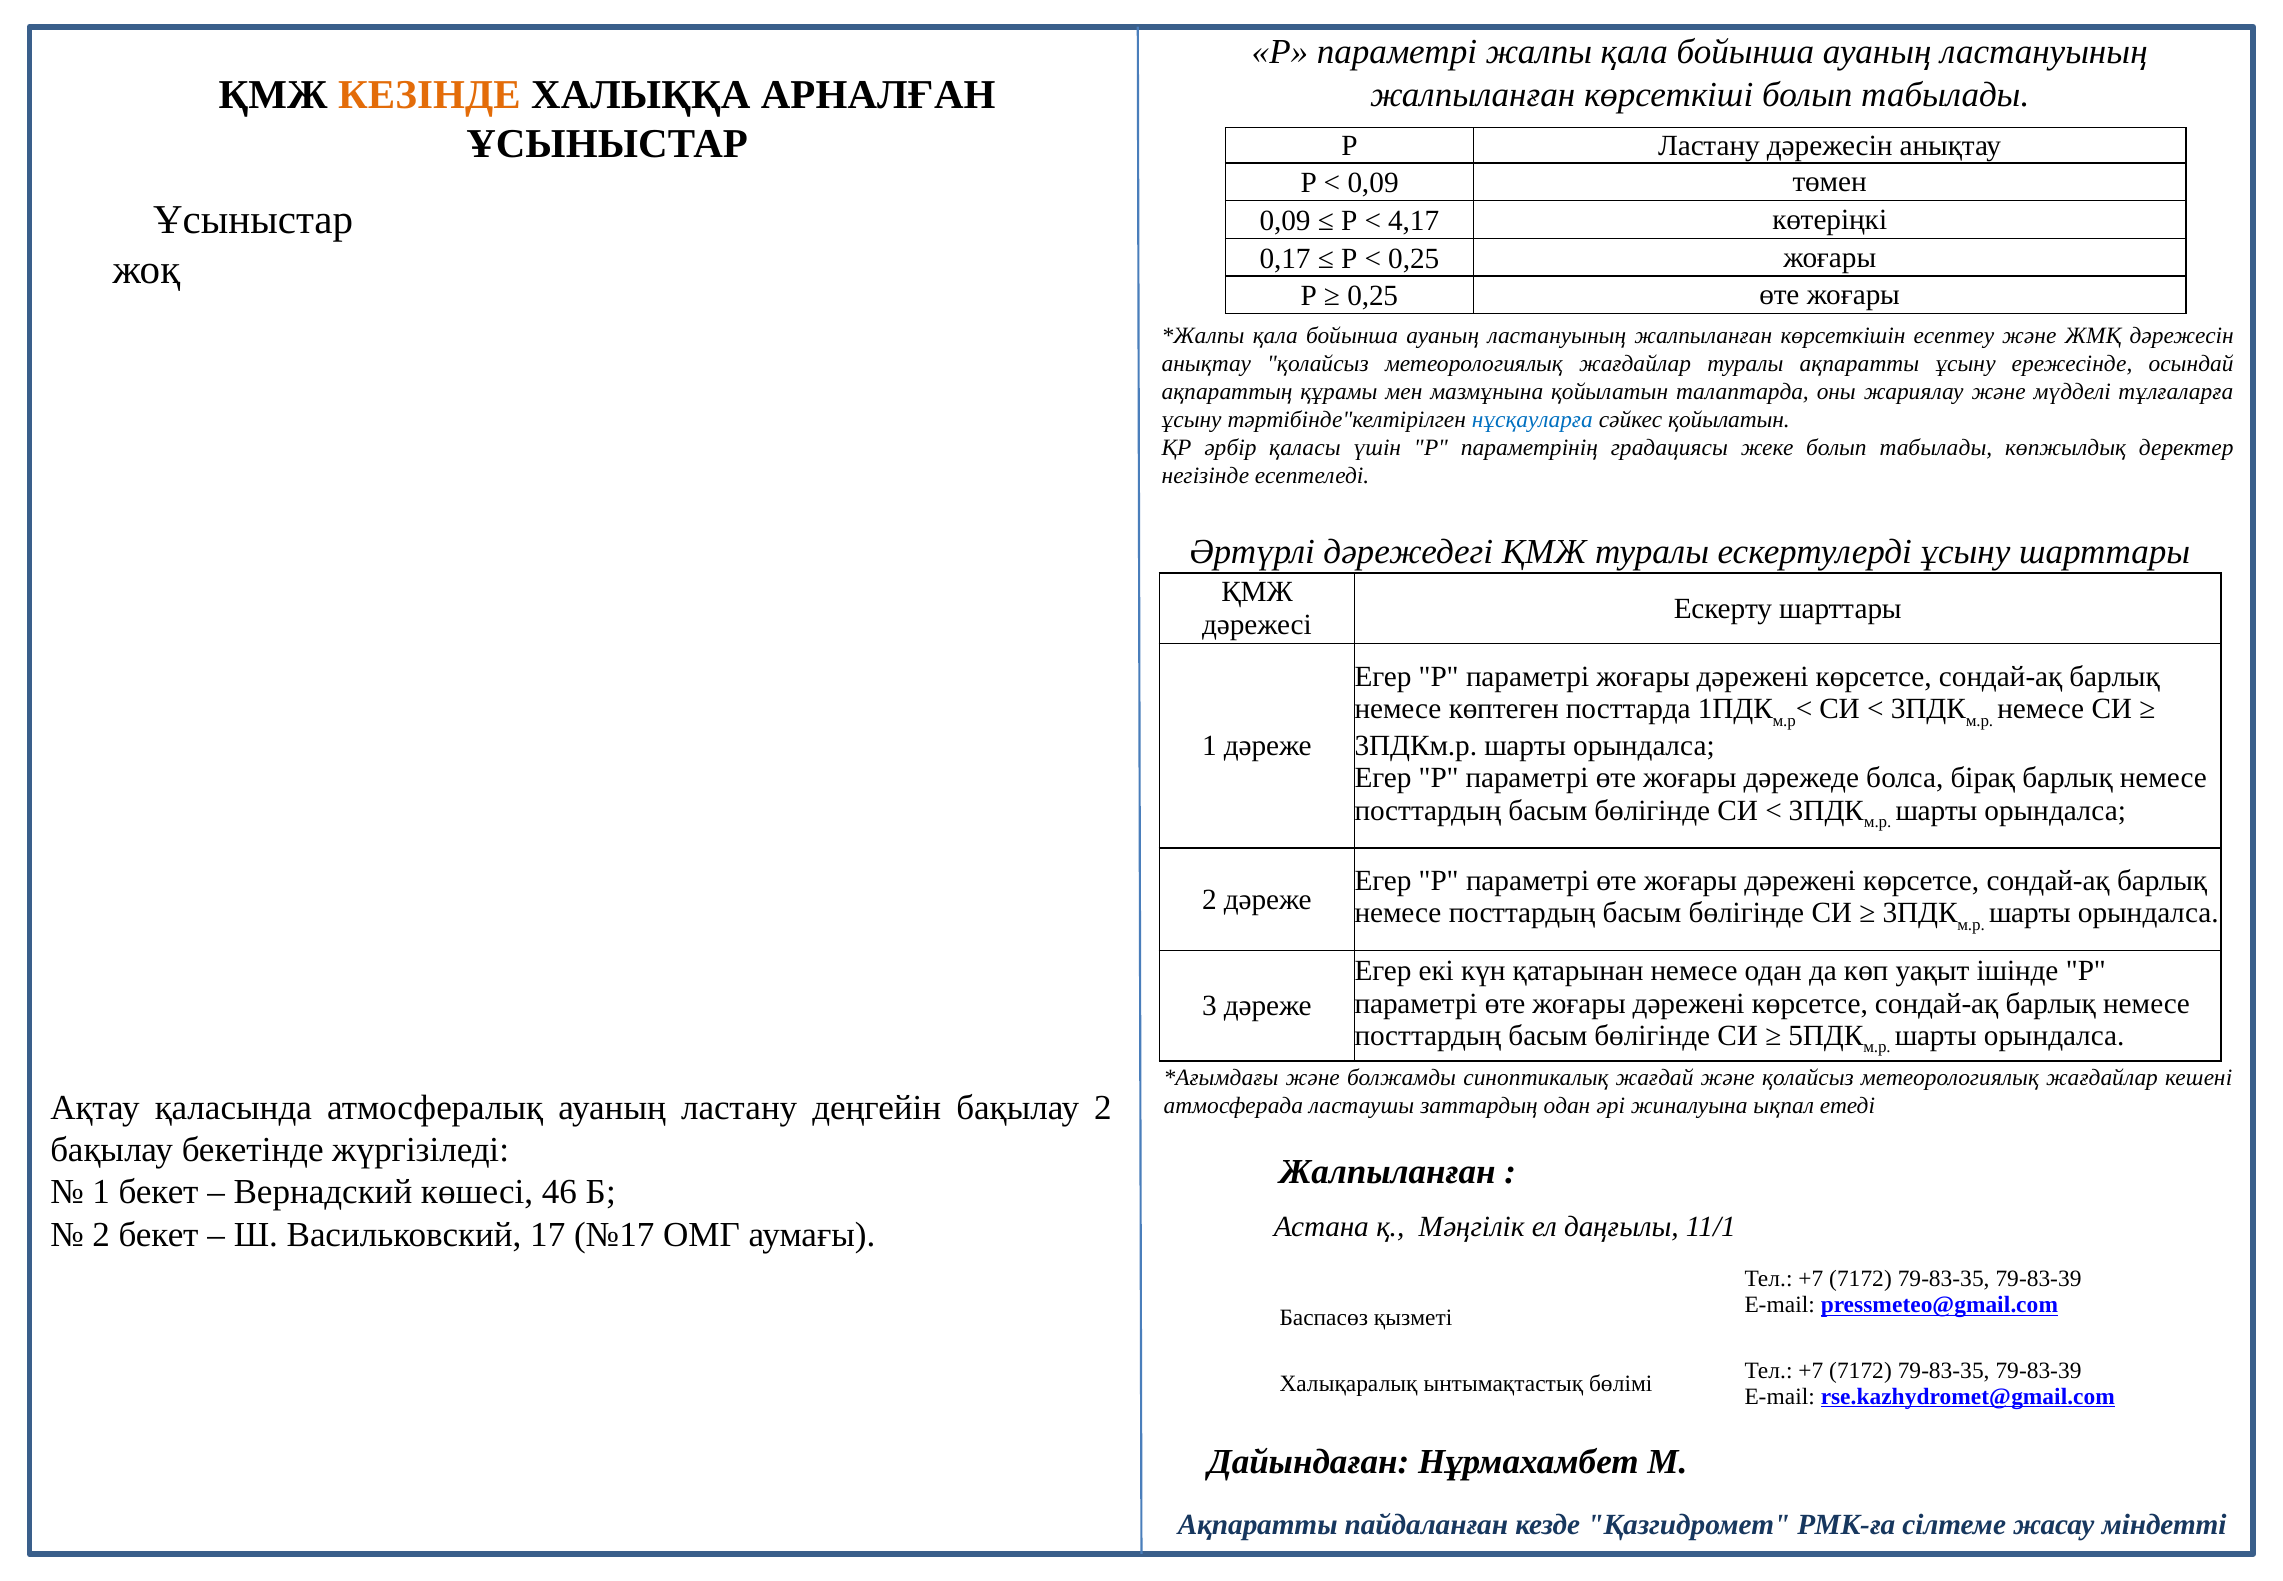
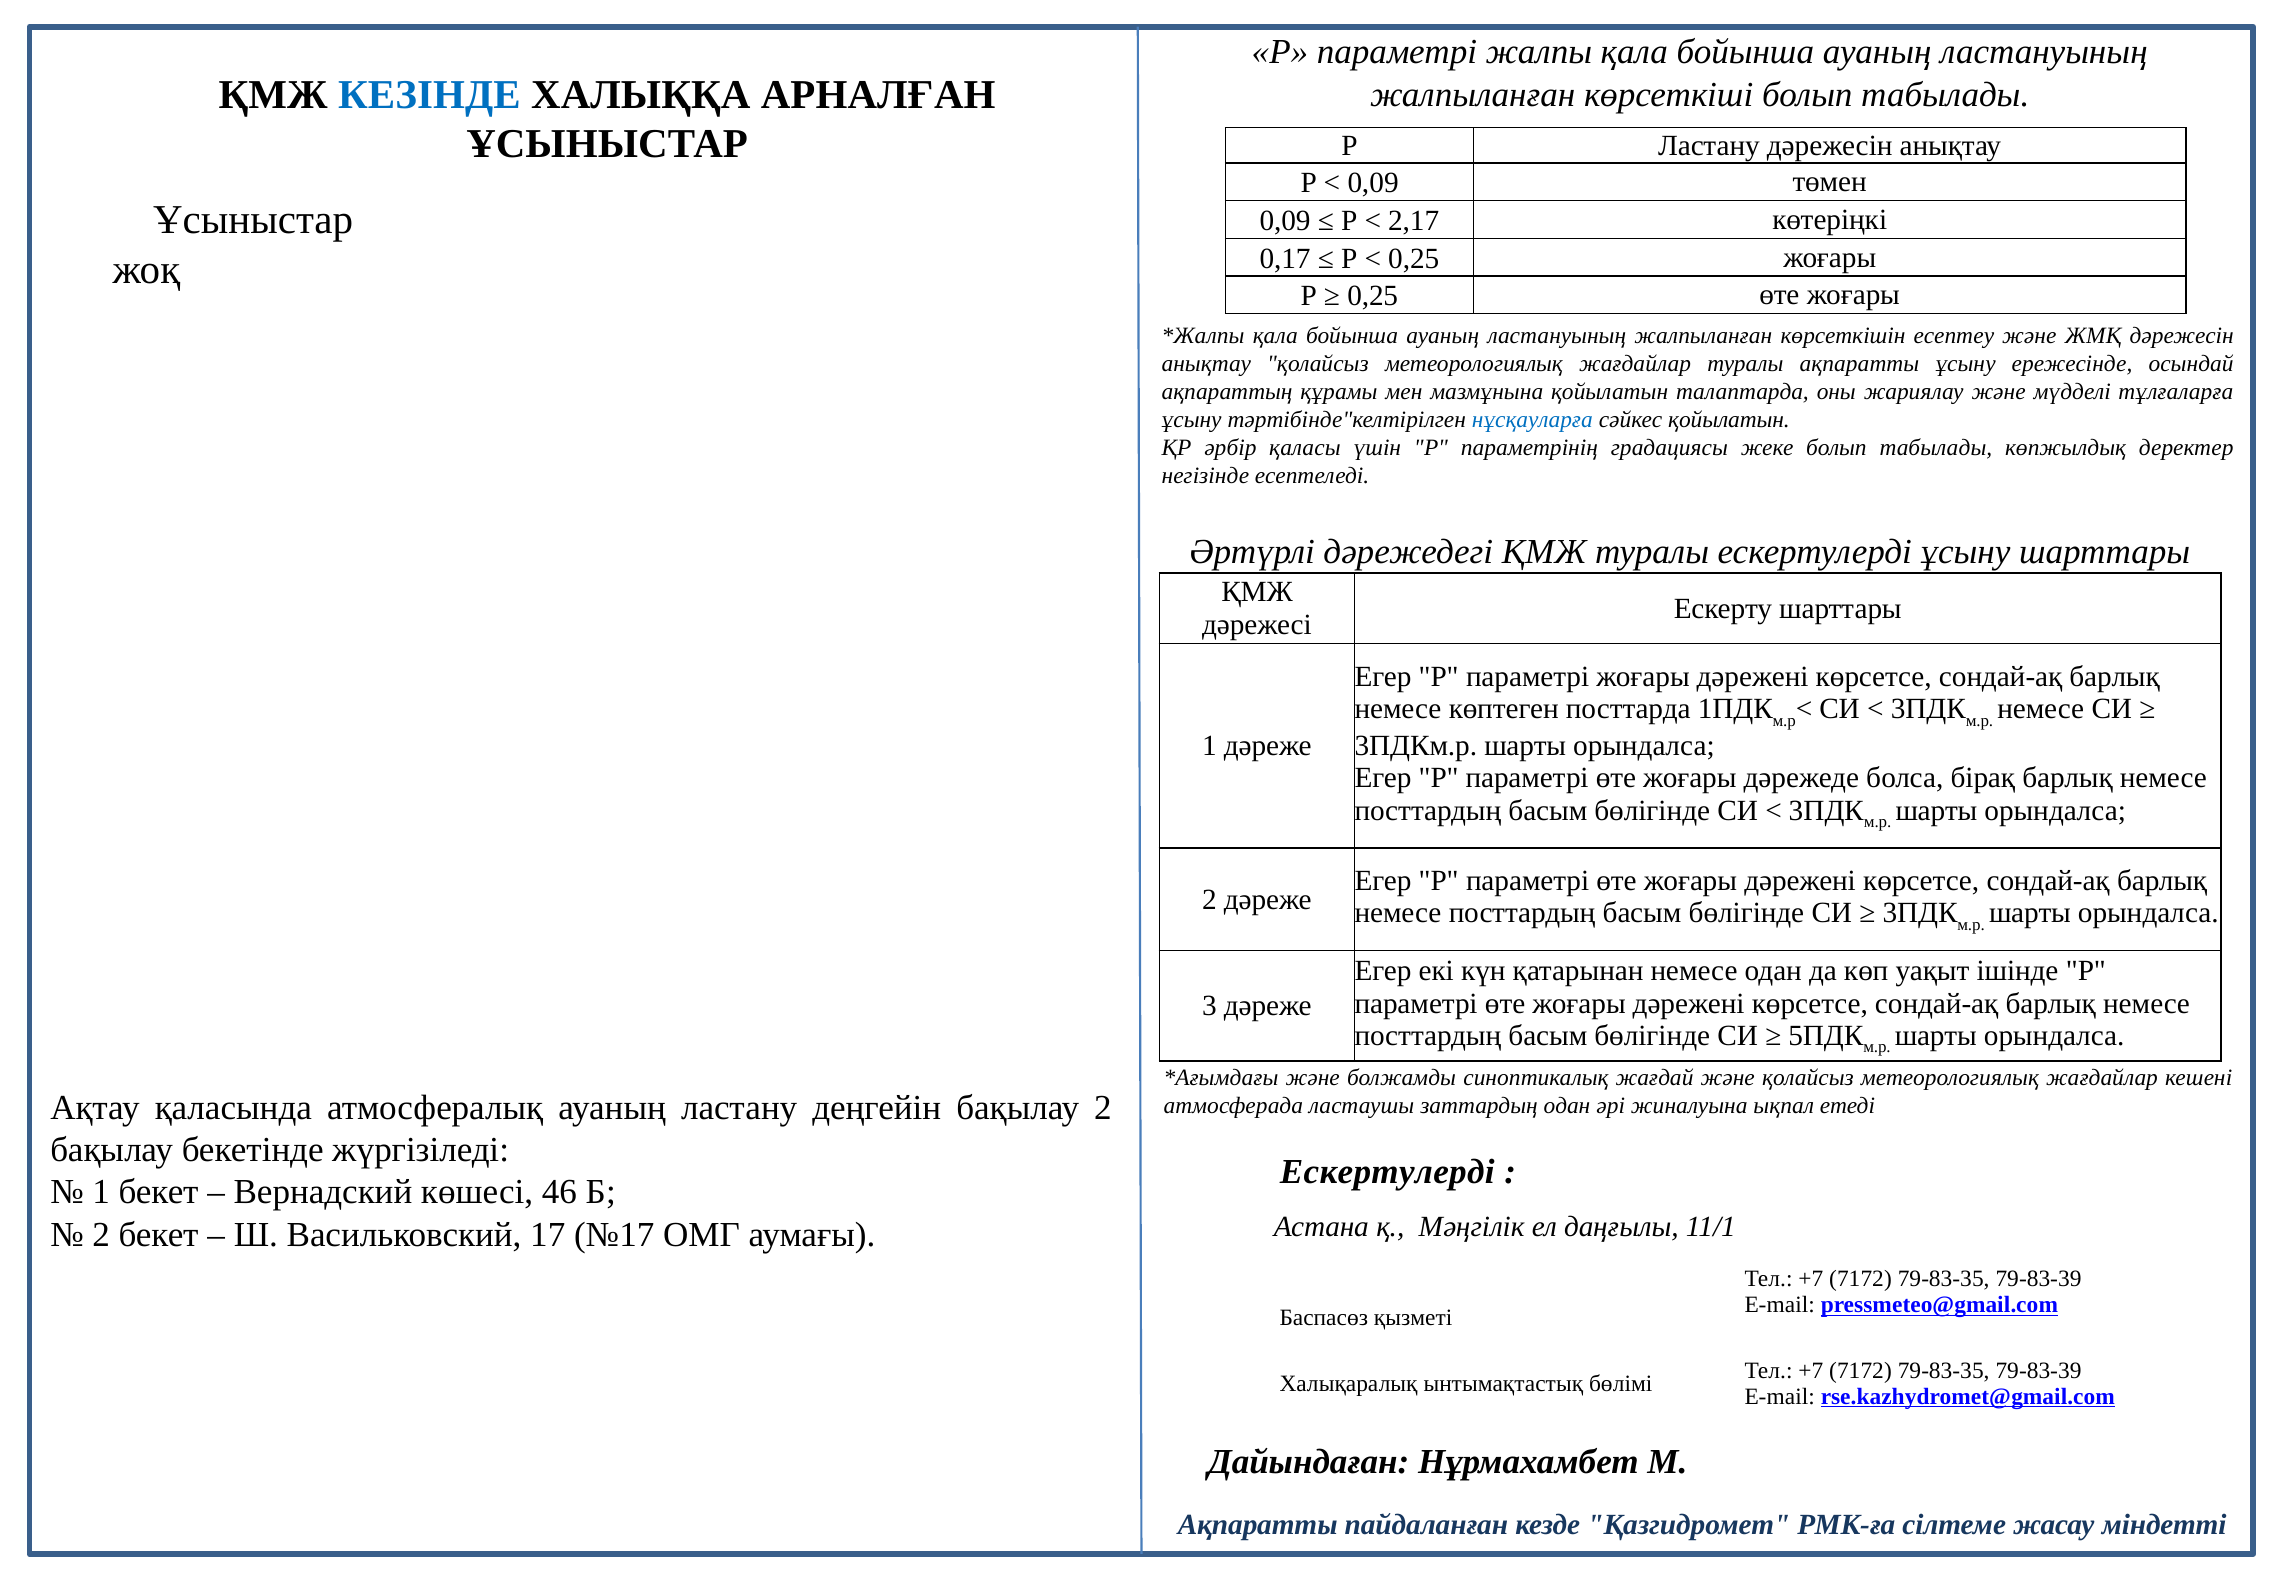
КЕЗІНДЕ colour: orange -> blue
4,17: 4,17 -> 2,17
Жалпыланған at (1387, 1171): Жалпыланған -> Ескертулерді
